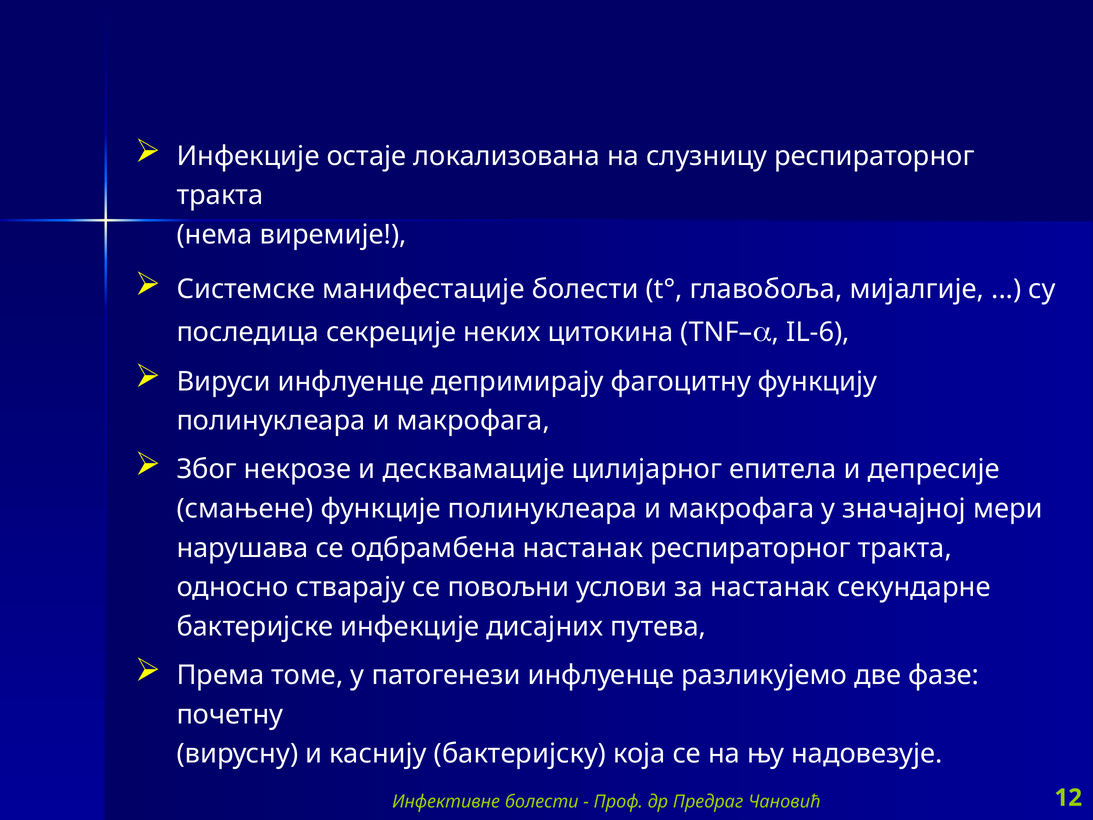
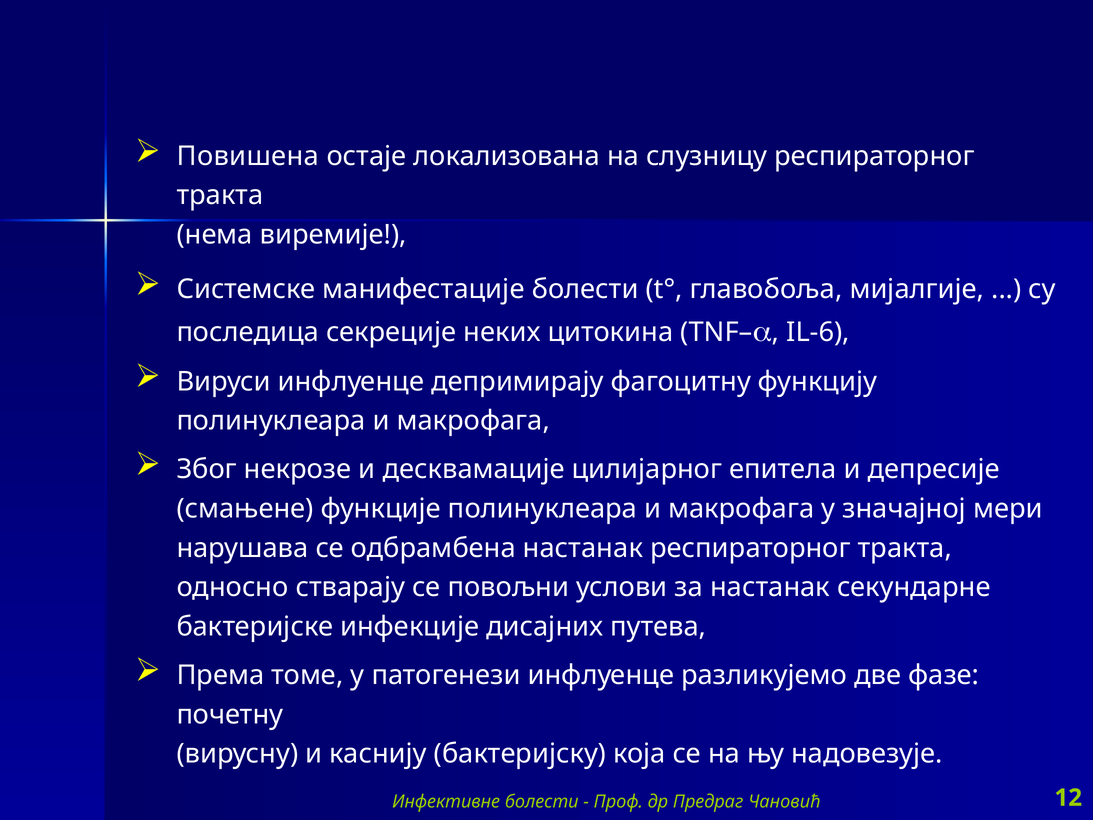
Инфекције at (248, 156): Инфекције -> Повишена
